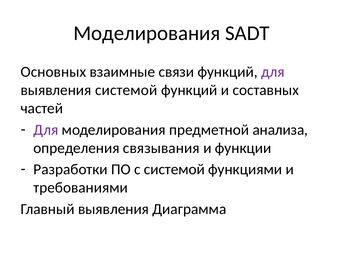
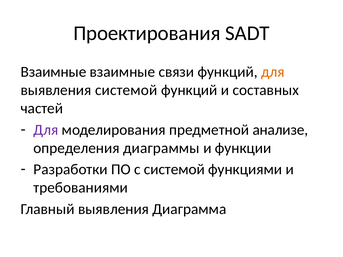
Моделирования at (147, 33): Моделирования -> Проектирования
Основных at (53, 72): Основных -> Взаимные
для at (273, 72) colour: purple -> orange
анализа: анализа -> анализе
связывания: связывания -> диаграммы
